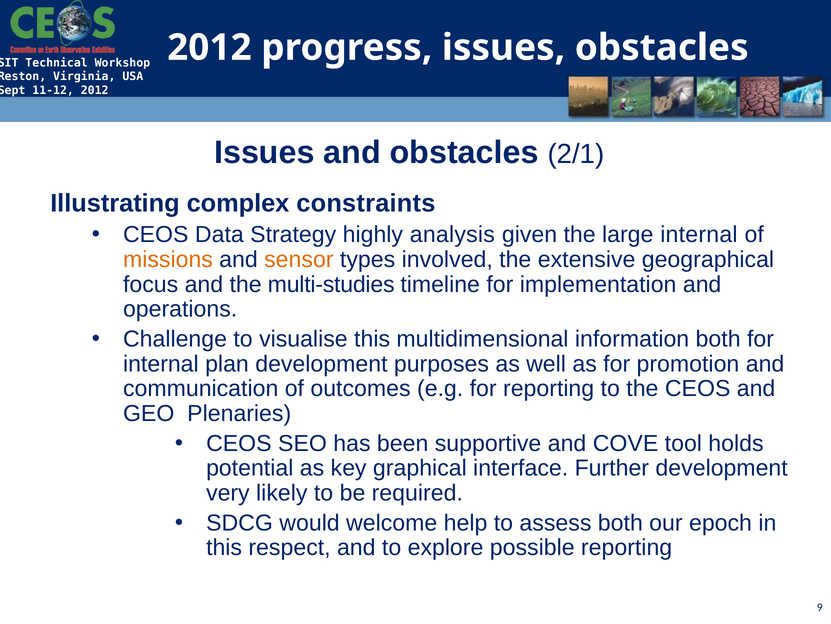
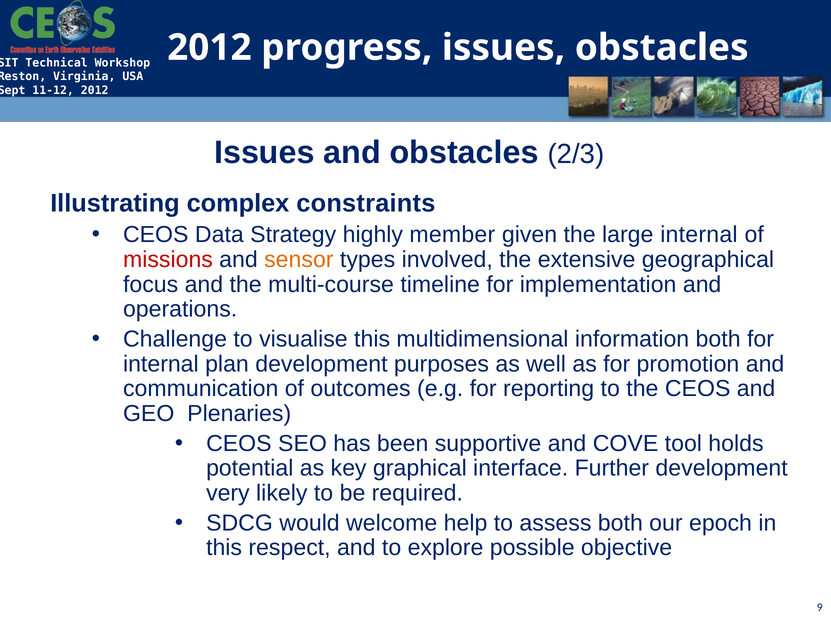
2/1: 2/1 -> 2/3
analysis: analysis -> member
missions colour: orange -> red
multi-studies: multi-studies -> multi-course
possible reporting: reporting -> objective
